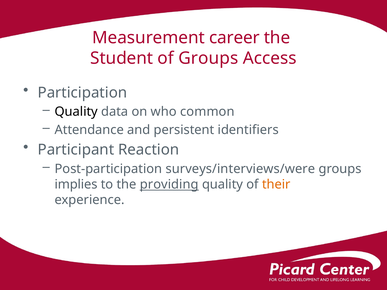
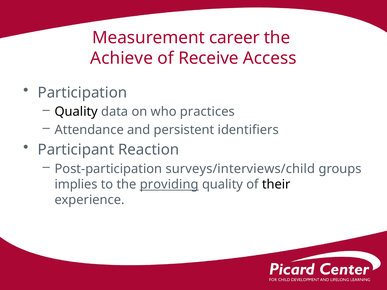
Student: Student -> Achieve
of Groups: Groups -> Receive
common: common -> practices
surveys/interviews/were: surveys/interviews/were -> surveys/interviews/child
their colour: orange -> black
